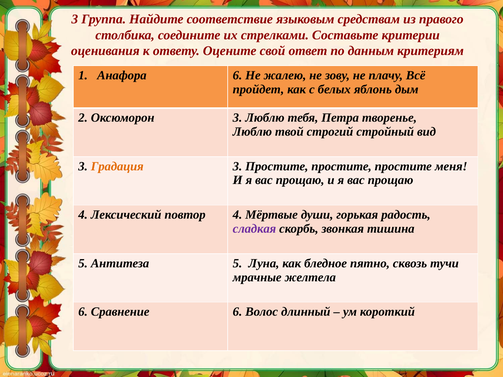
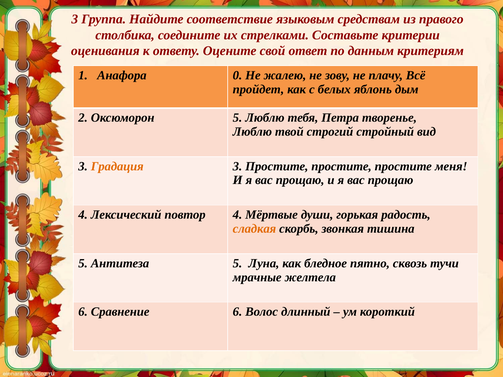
Анафора 6: 6 -> 0
Оксюморон 3: 3 -> 5
сладкая colour: purple -> orange
